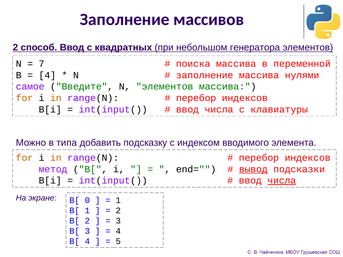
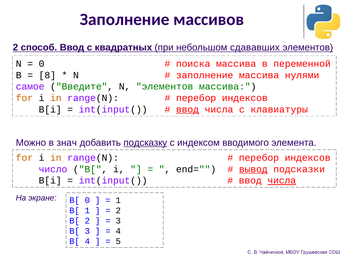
генератора: генератора -> сдававших
7 at (42, 64): 7 -> 0
4 at (47, 75): 4 -> 8
ввод at (187, 110) underline: none -> present
типа: типа -> знач
подсказку underline: none -> present
метод: метод -> число
